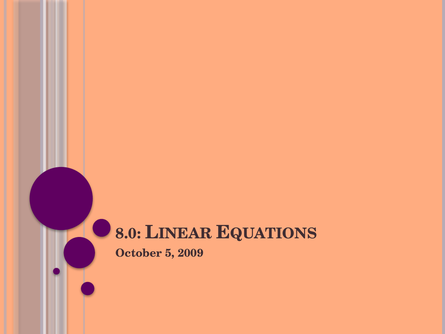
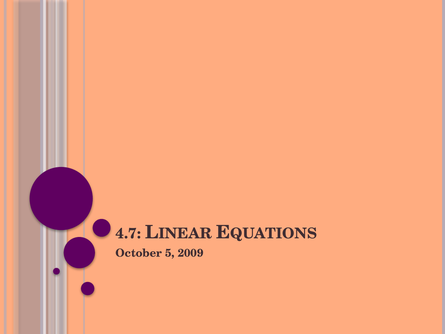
8.0: 8.0 -> 4.7
